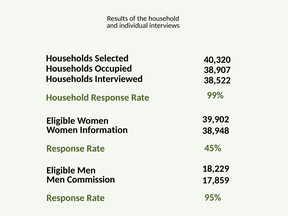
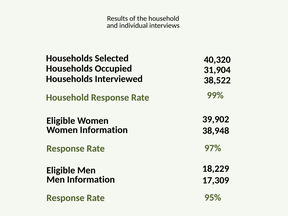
38,907: 38,907 -> 31,904
45%: 45% -> 97%
Men Commission: Commission -> Information
17,859: 17,859 -> 17,309
